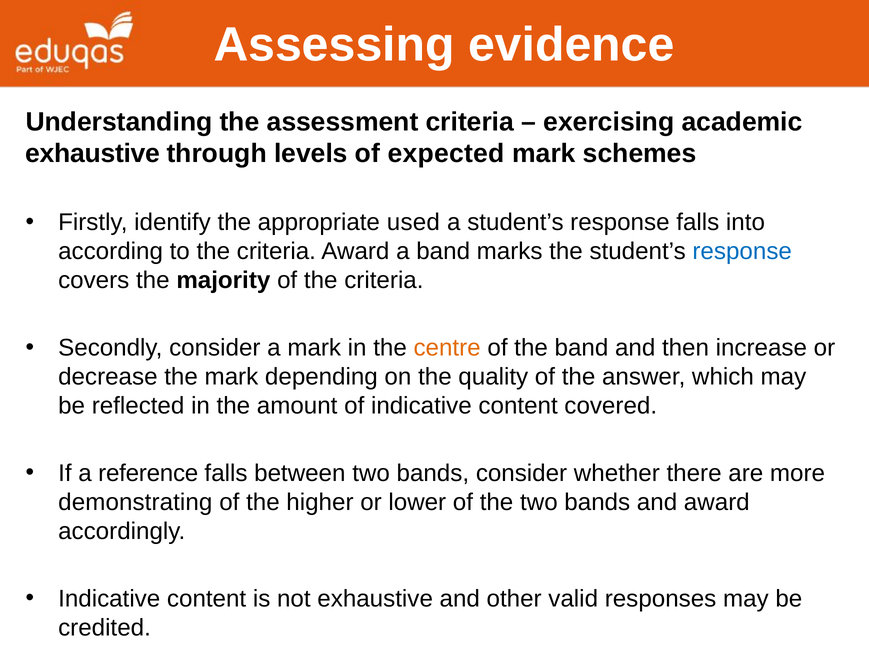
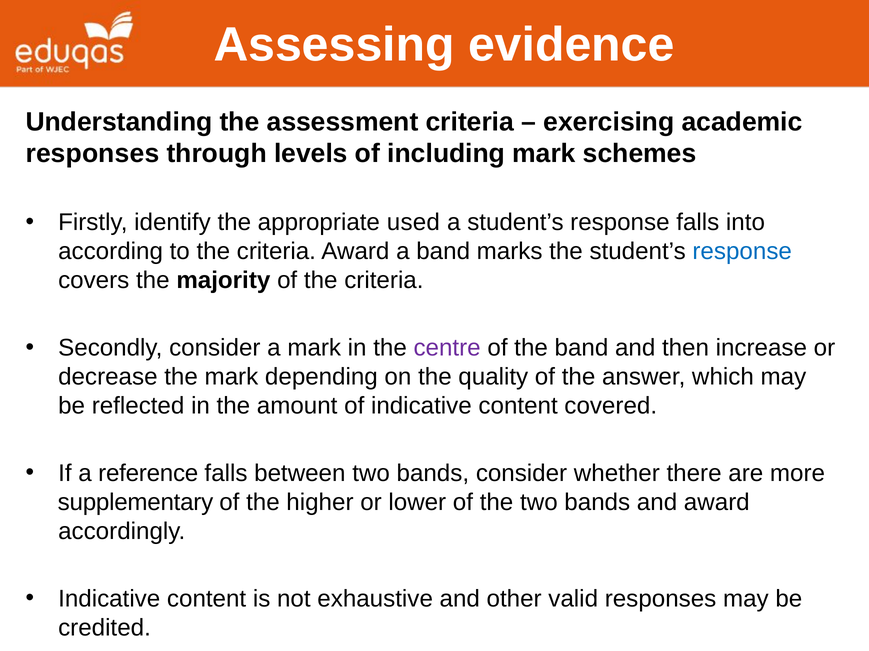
exhaustive at (93, 154): exhaustive -> responses
expected: expected -> including
centre colour: orange -> purple
demonstrating: demonstrating -> supplementary
